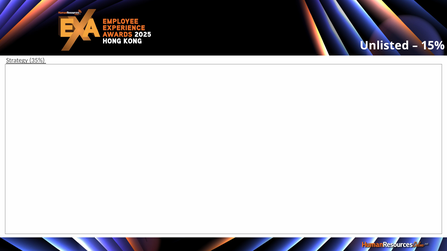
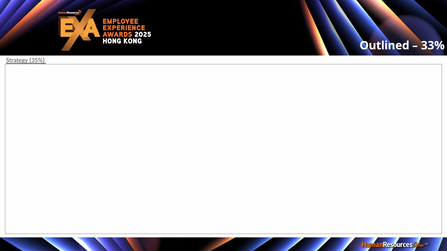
Unlisted: Unlisted -> Outlined
15%: 15% -> 33%
